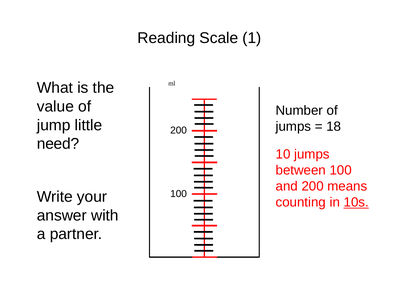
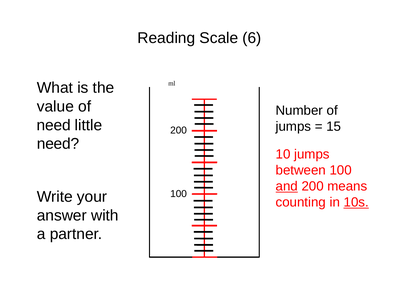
1: 1 -> 6
jump at (54, 125): jump -> need
18: 18 -> 15
and underline: none -> present
